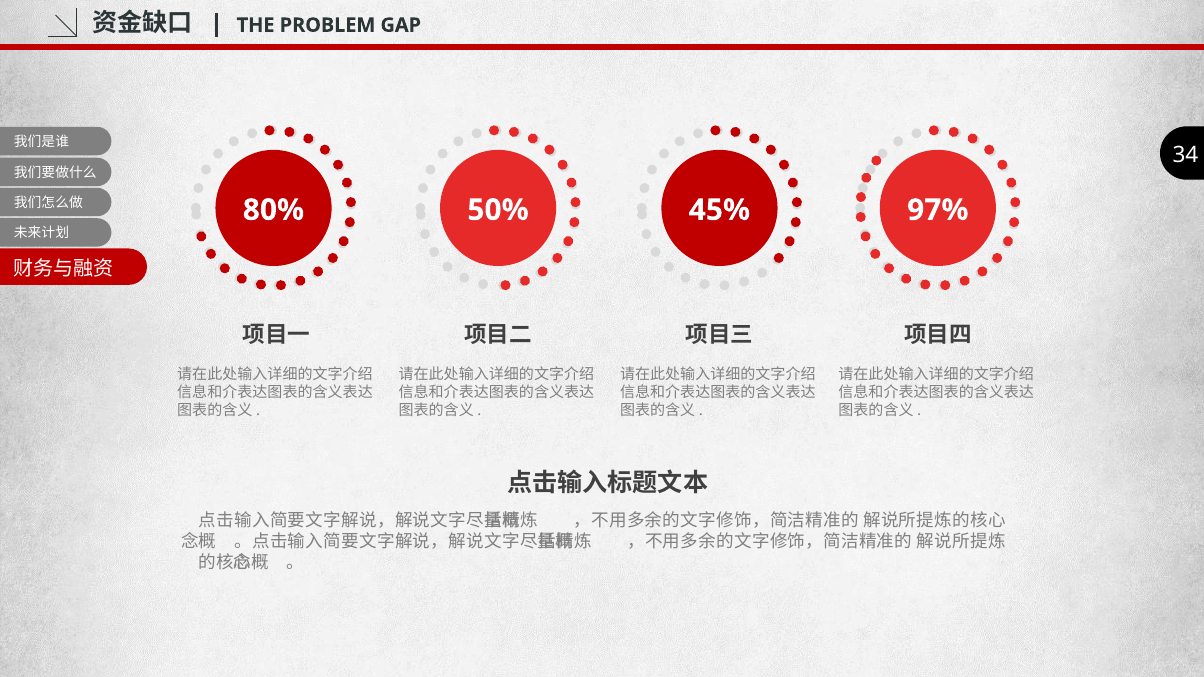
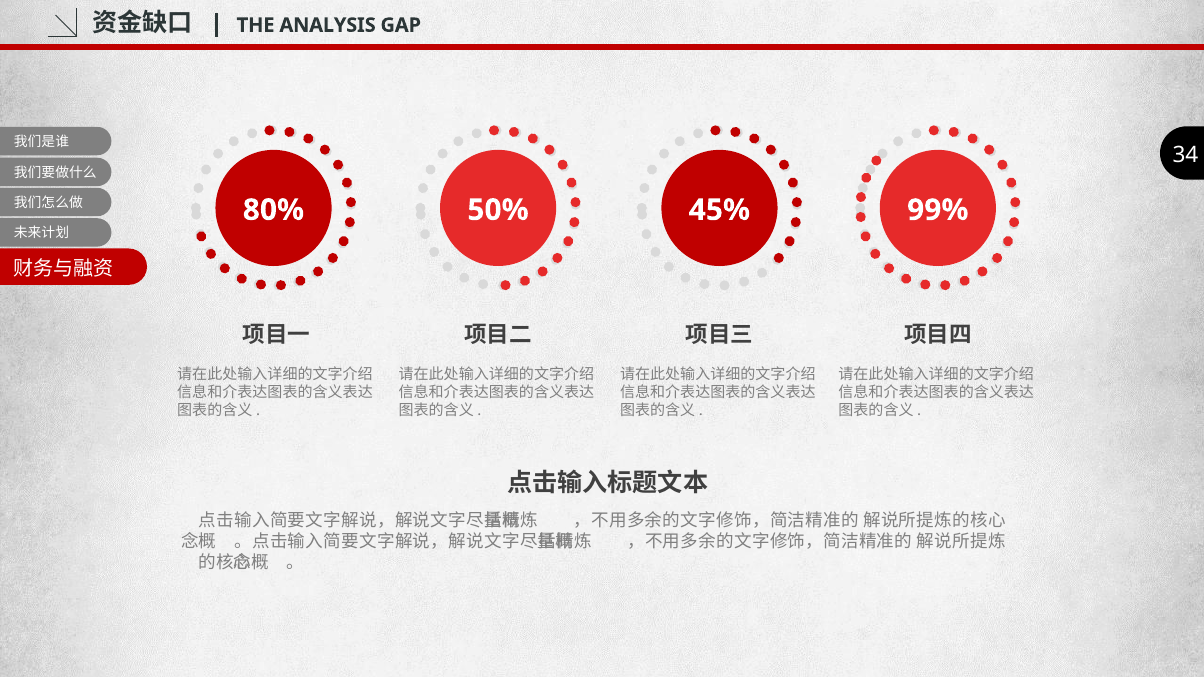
PROBLEM: PROBLEM -> ANALYSIS
97%: 97% -> 99%
